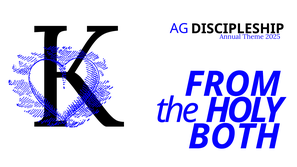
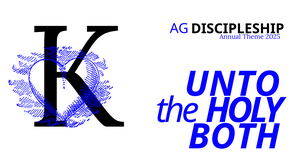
FROM: FROM -> UNTO
